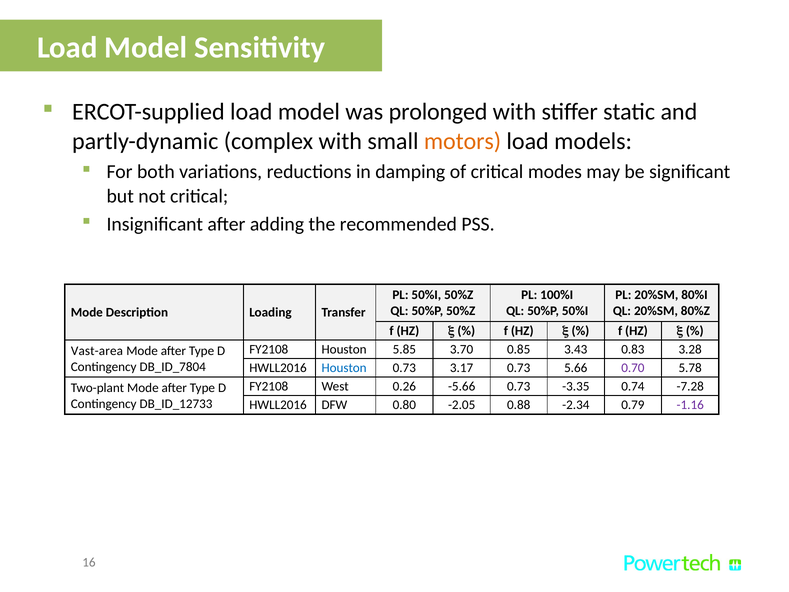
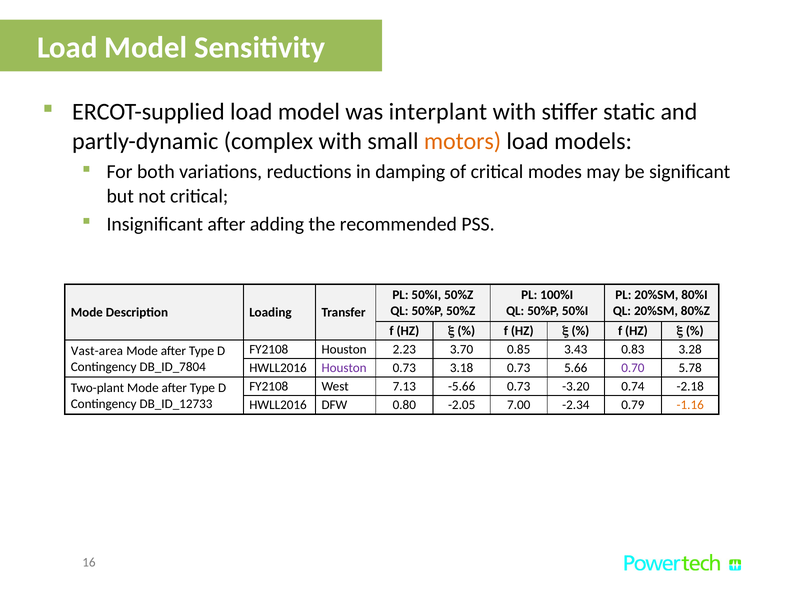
prolonged: prolonged -> interplant
5.85: 5.85 -> 2.23
Houston at (344, 368) colour: blue -> purple
3.17: 3.17 -> 3.18
0.26: 0.26 -> 7.13
-3.35: -3.35 -> -3.20
-7.28: -7.28 -> -2.18
0.88: 0.88 -> 7.00
-1.16 colour: purple -> orange
